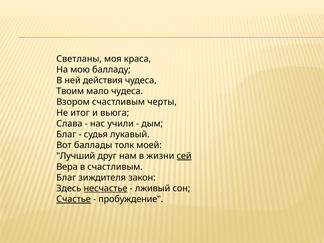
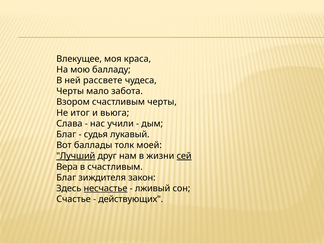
Светланы: Светланы -> Влекущее
действия: действия -> рассвете
Твоим at (70, 91): Твоим -> Черты
мало чудеса: чудеса -> забота
Лучший underline: none -> present
Счастье underline: present -> none
пробуждение: пробуждение -> действующих
